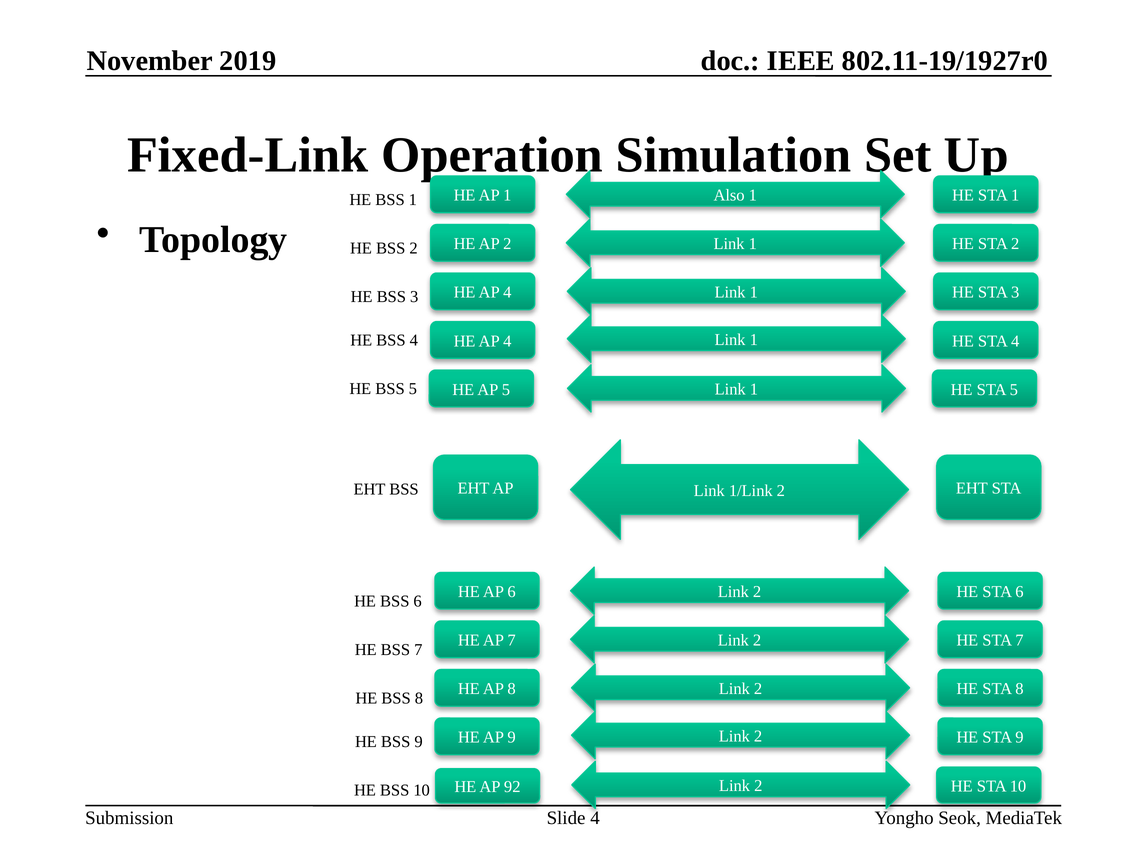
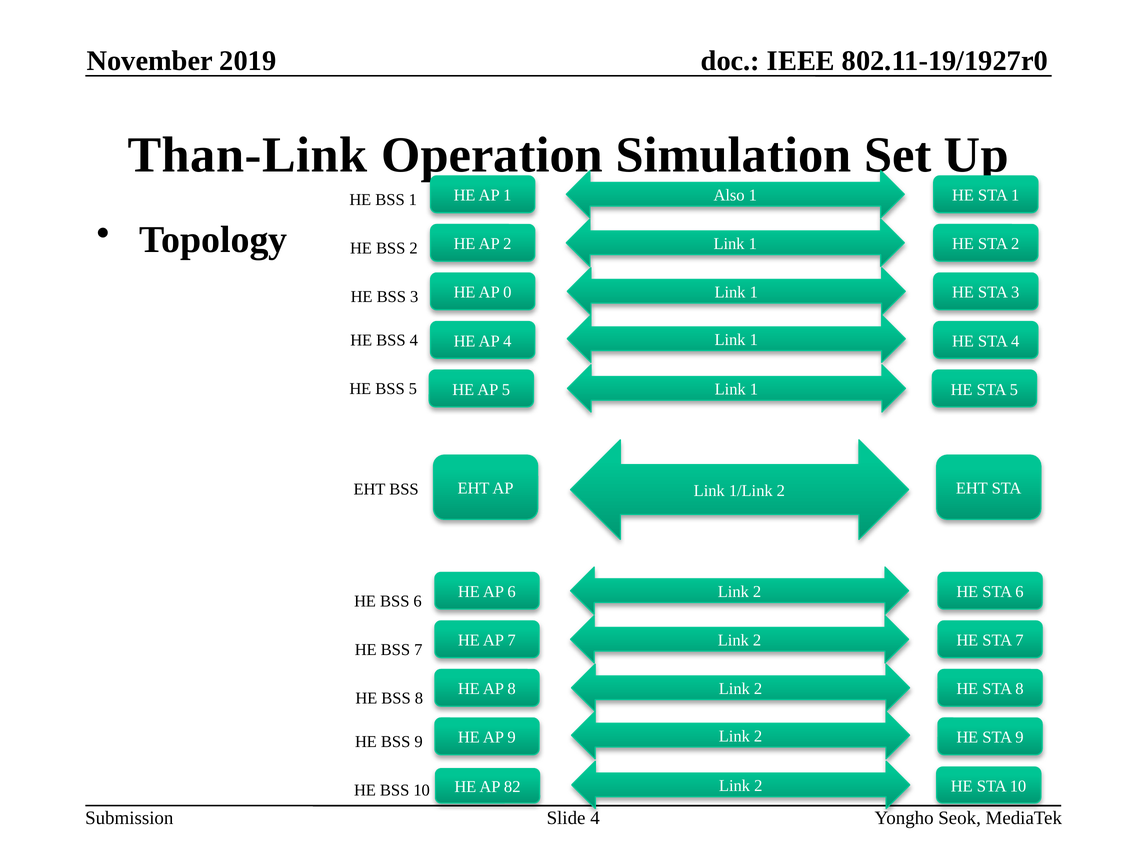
Fixed-Link: Fixed-Link -> Than-Link
4 at (507, 292): 4 -> 0
92: 92 -> 82
